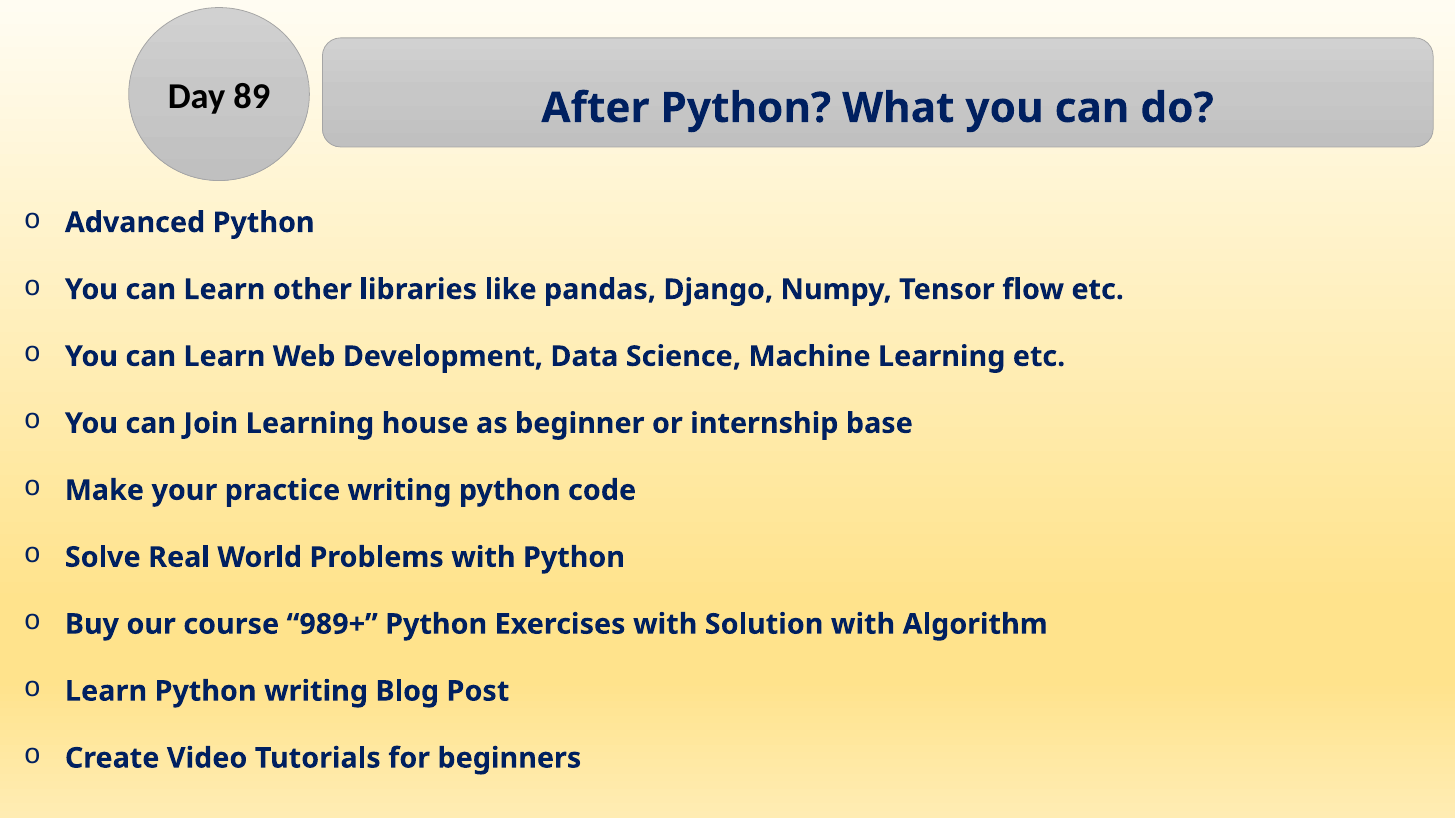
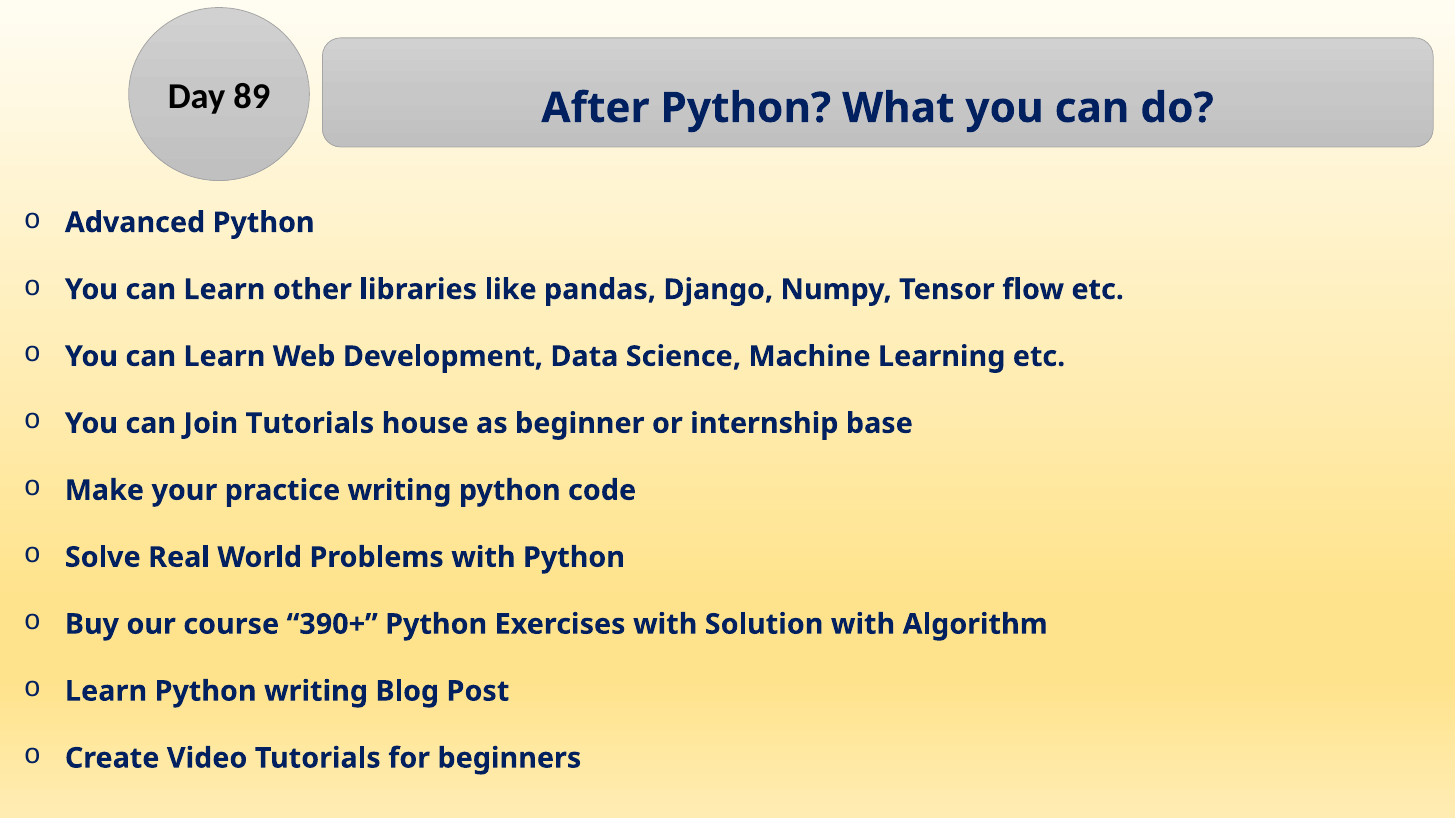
Join Learning: Learning -> Tutorials
989+: 989+ -> 390+
